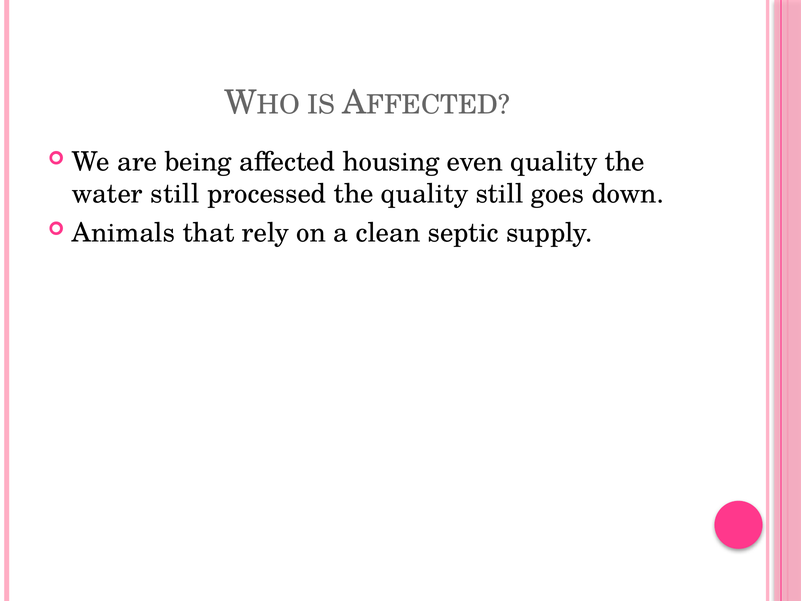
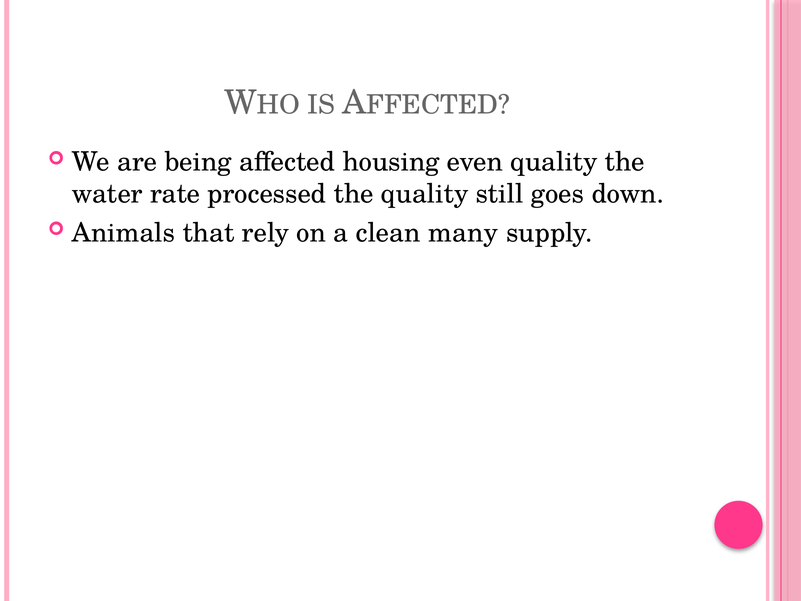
water still: still -> rate
septic: septic -> many
